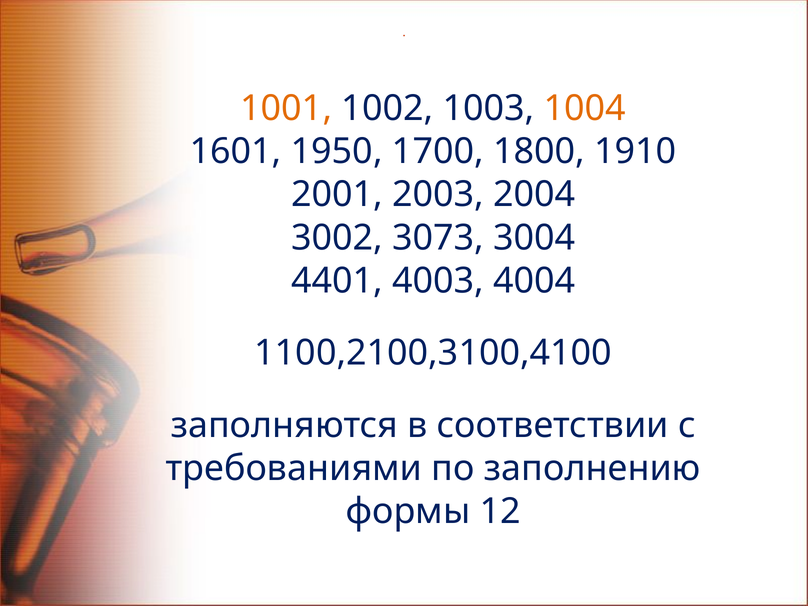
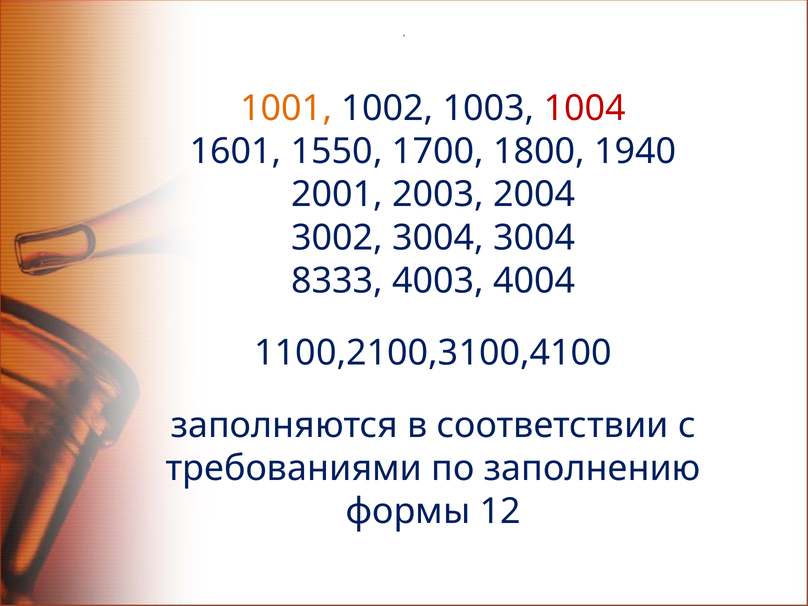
1004 colour: orange -> red
1950: 1950 -> 1550
1910: 1910 -> 1940
3002 3073: 3073 -> 3004
4401: 4401 -> 8333
